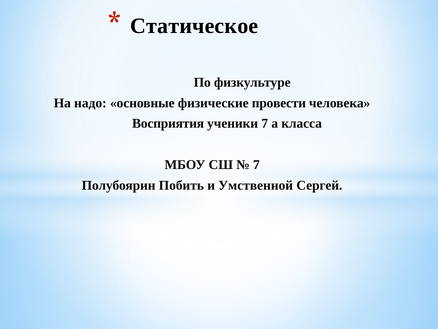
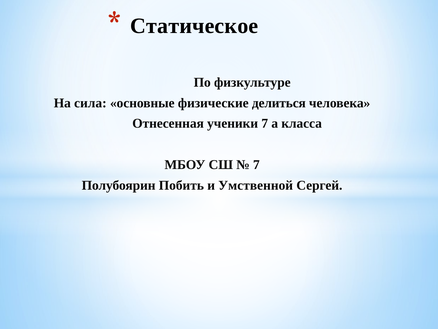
надо: надо -> сила
провести: провести -> делиться
Восприятия: Восприятия -> Отнесенная
